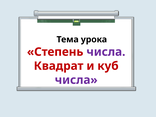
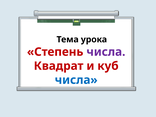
числа at (76, 80) colour: purple -> blue
